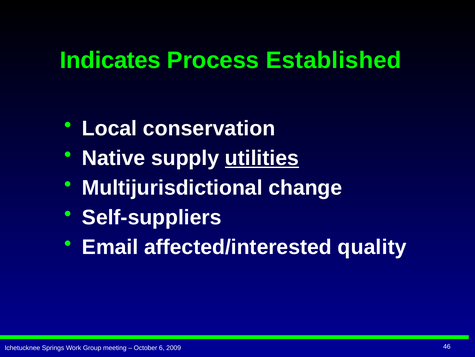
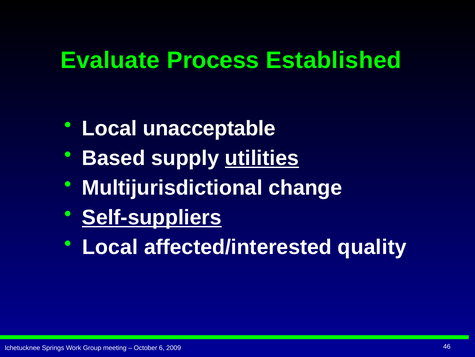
Indicates: Indicates -> Evaluate
conservation: conservation -> unacceptable
Native: Native -> Based
Self-suppliers underline: none -> present
Email at (110, 247): Email -> Local
